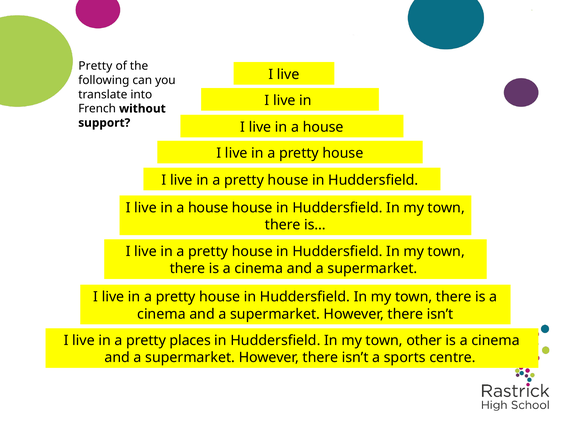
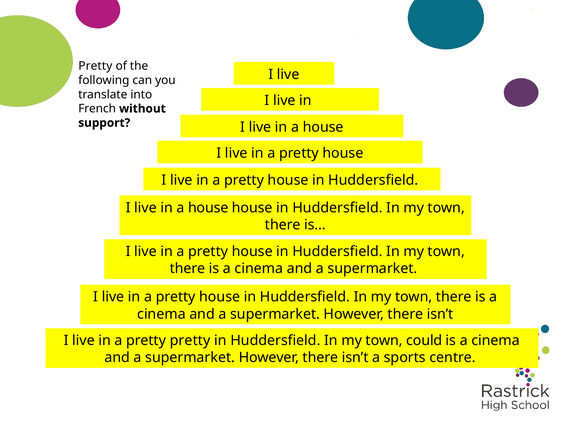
pretty places: places -> pretty
other: other -> could
